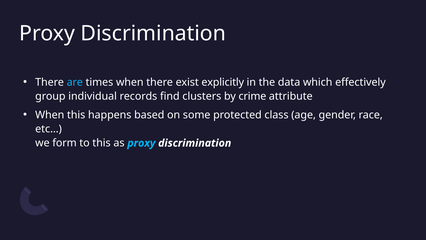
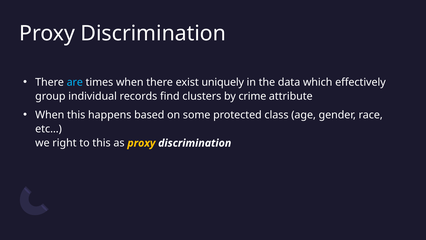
explicitly: explicitly -> uniquely
form: form -> right
proxy at (141, 143) colour: light blue -> yellow
